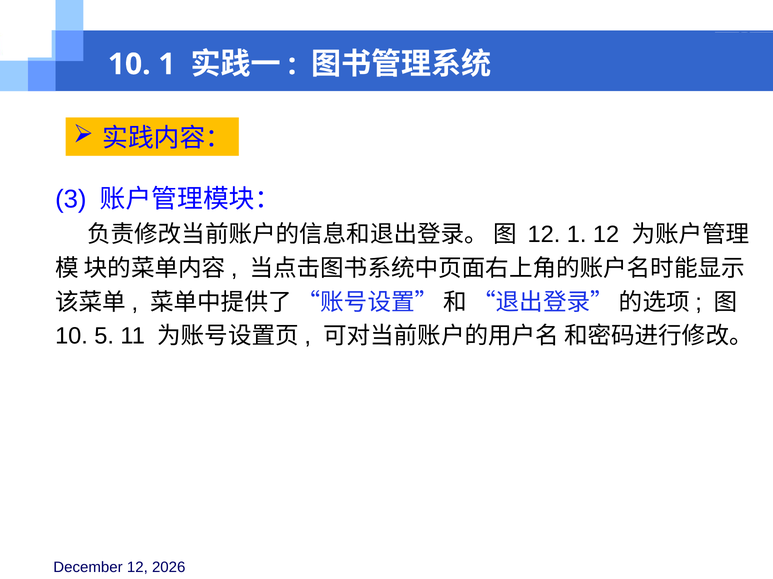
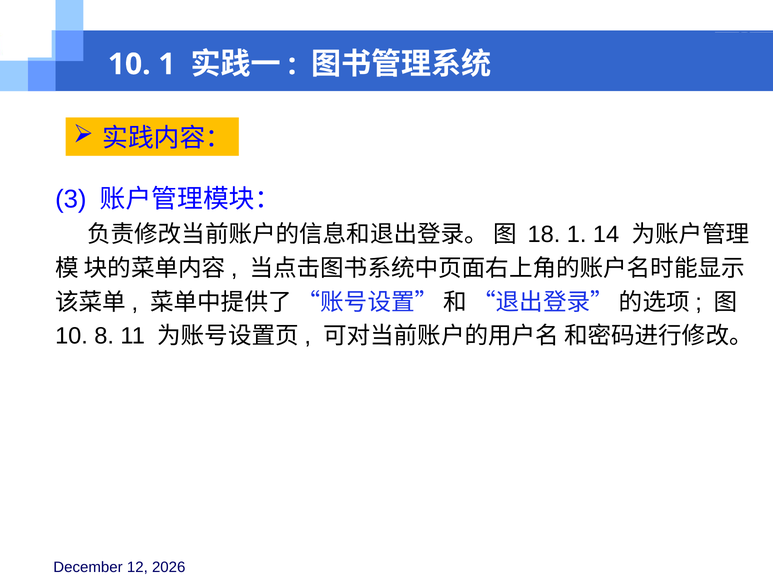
12 at (544, 235): 12 -> 18
1 12: 12 -> 14
5: 5 -> 8
